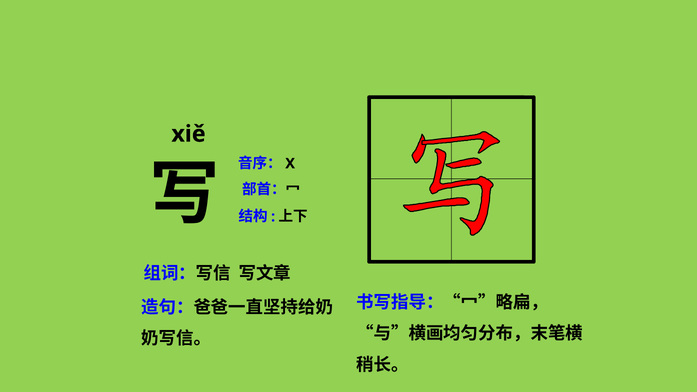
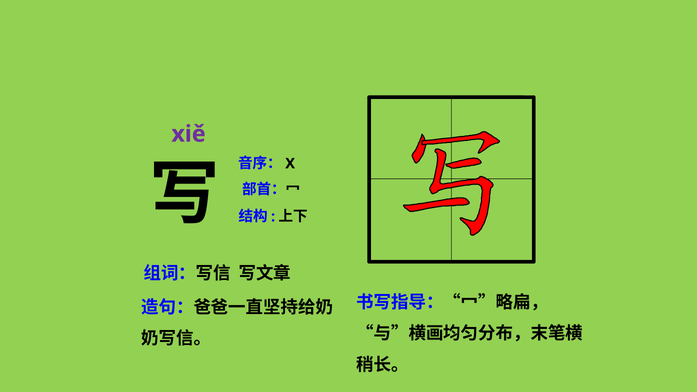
xiě colour: black -> purple
